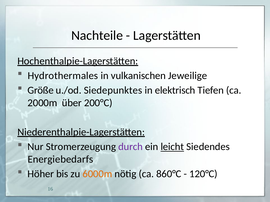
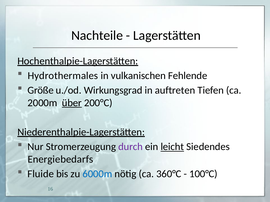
Jeweilige: Jeweilige -> Fehlende
Siedepunktes: Siedepunktes -> Wirkungsgrad
elektrisch: elektrisch -> auftreten
über underline: none -> present
Höher: Höher -> Fluide
6000m colour: orange -> blue
860°C: 860°C -> 360°C
120°C: 120°C -> 100°C
